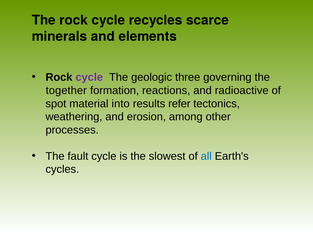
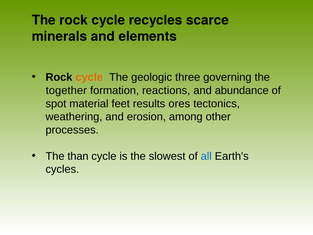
cycle at (89, 77) colour: purple -> orange
radioactive: radioactive -> abundance
into: into -> feet
refer: refer -> ores
fault: fault -> than
